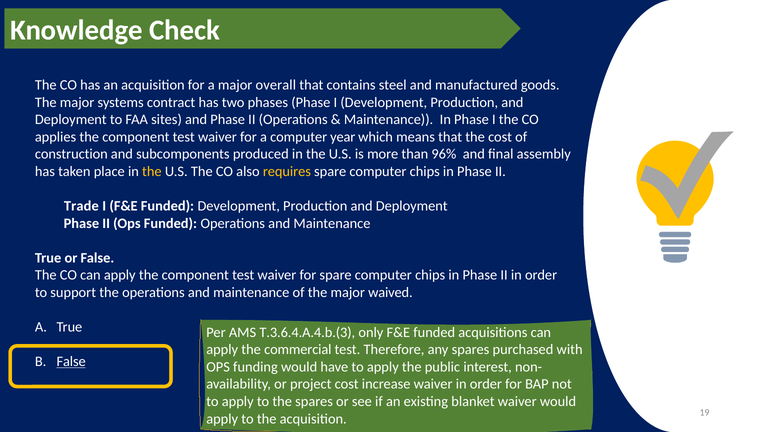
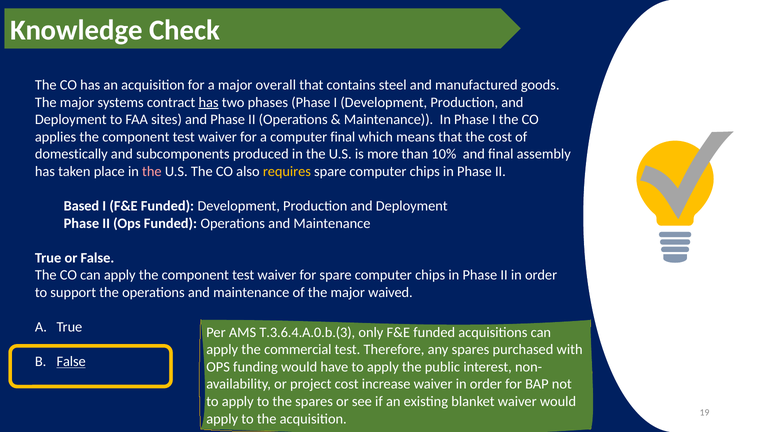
has at (209, 102) underline: none -> present
computer year: year -> final
construction: construction -> domestically
96%: 96% -> 10%
the at (152, 171) colour: yellow -> pink
Trade: Trade -> Based
T.3.6.4.A.4.b.(3: T.3.6.4.A.4.b.(3 -> T.3.6.4.A.0.b.(3
